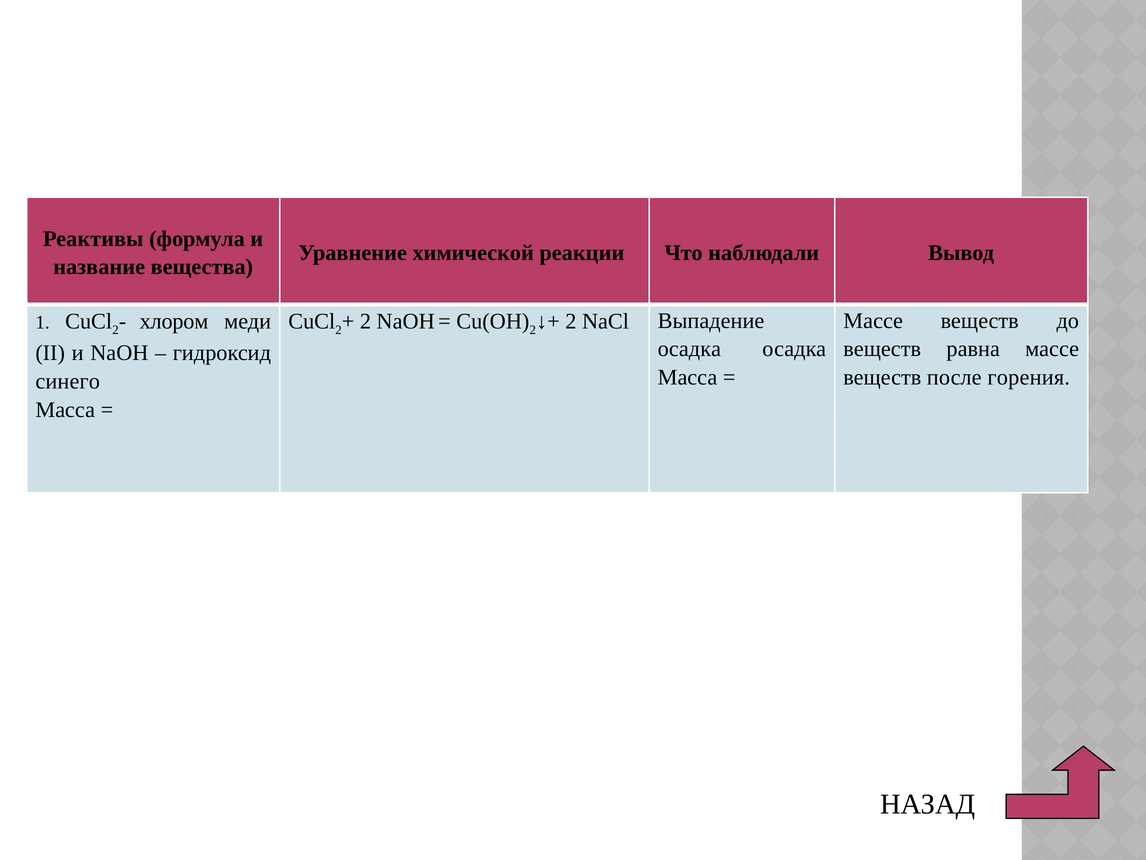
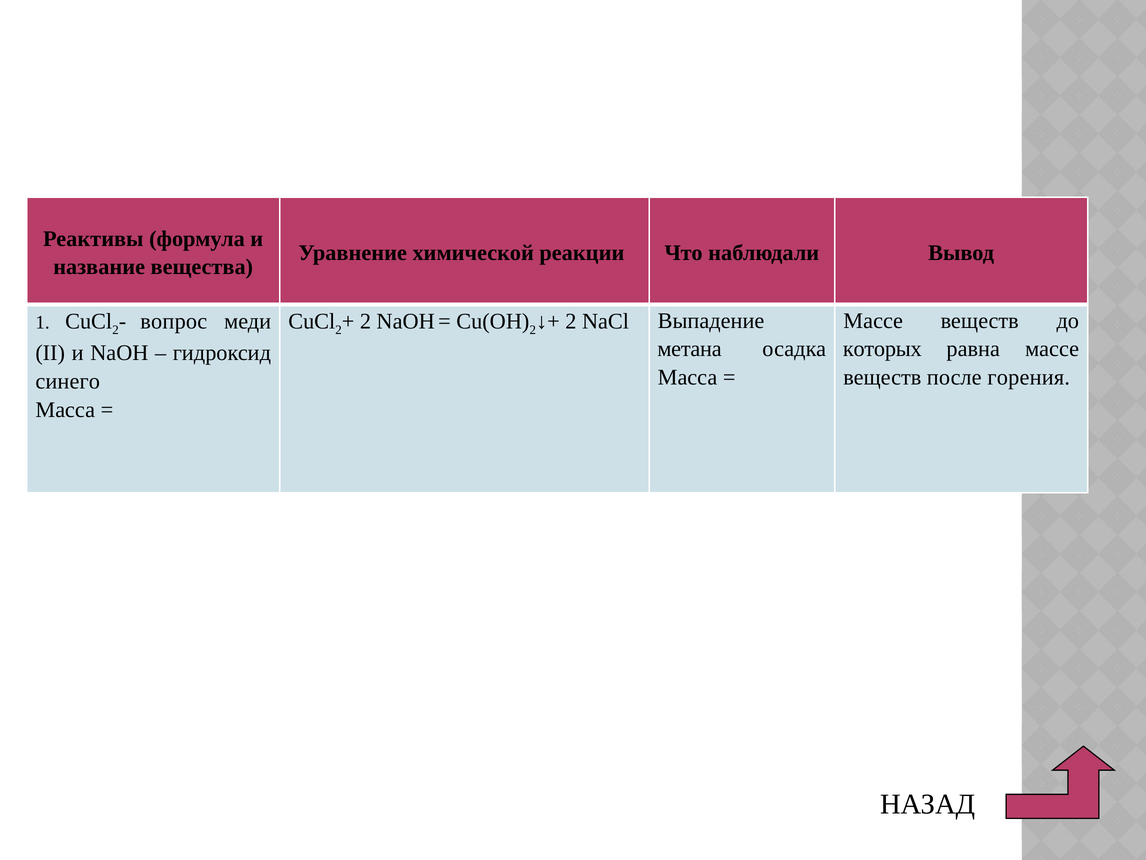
хлором: хлором -> вопрос
осадка at (689, 349): осадка -> метана
веществ at (882, 349): веществ -> которых
